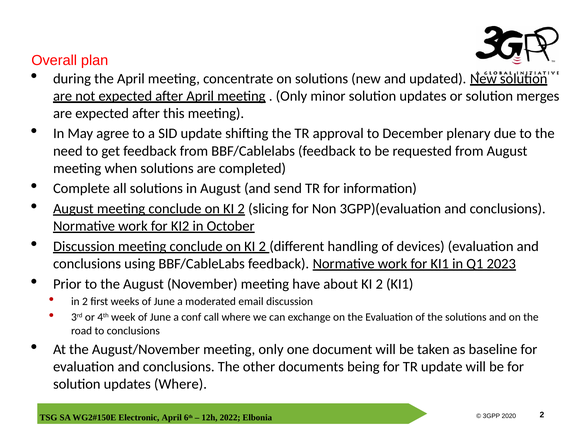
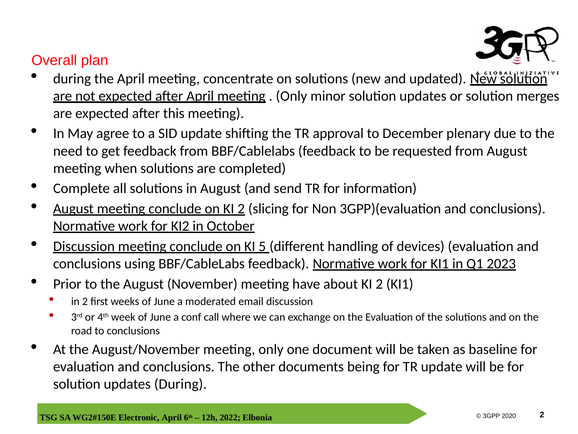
2 at (262, 246): 2 -> 5
updates Where: Where -> During
